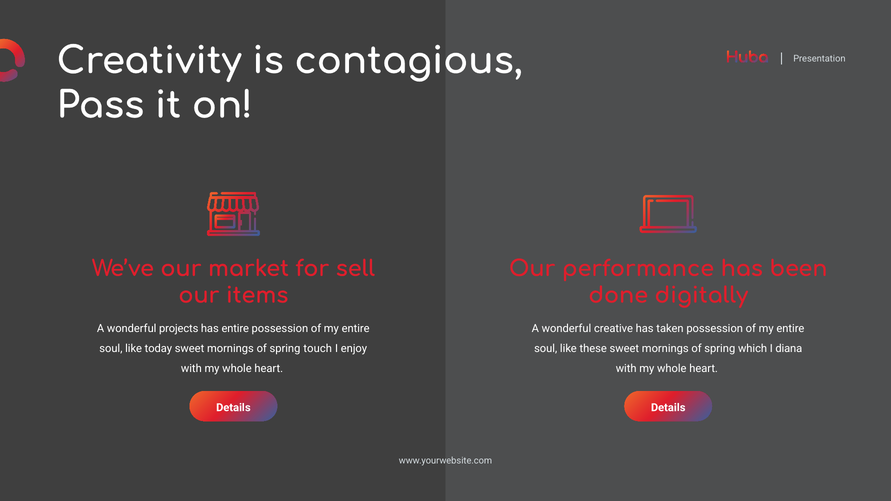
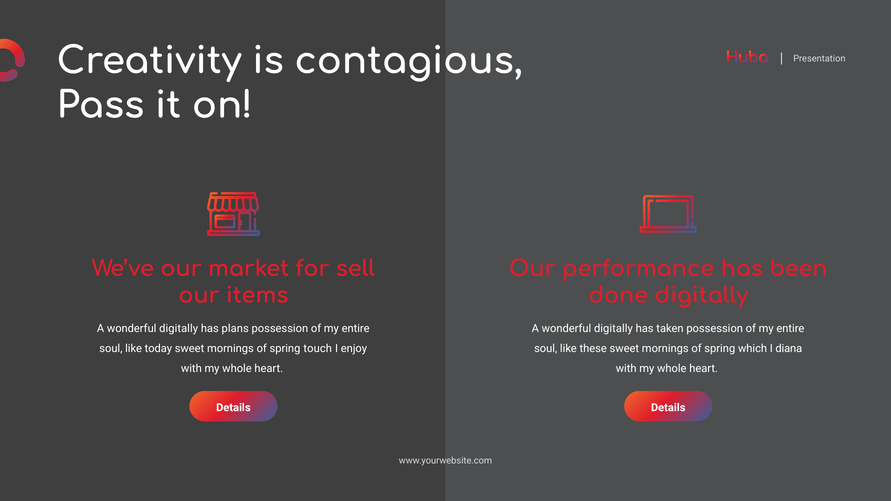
projects at (179, 329): projects -> digitally
has entire: entire -> plans
creative at (613, 329): creative -> digitally
